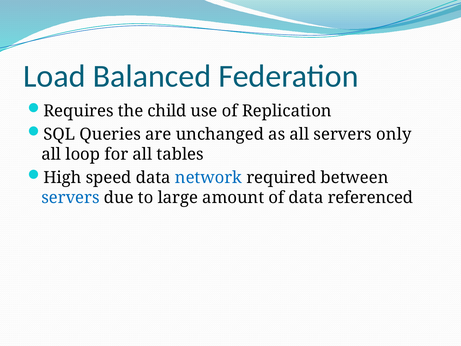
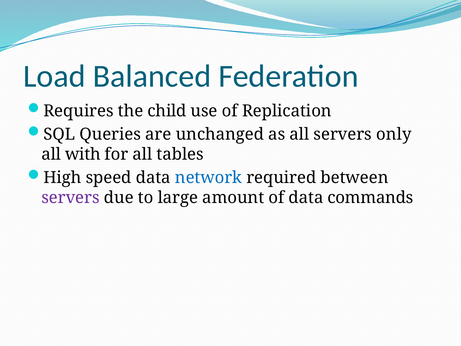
loop: loop -> with
servers at (70, 197) colour: blue -> purple
referenced: referenced -> commands
